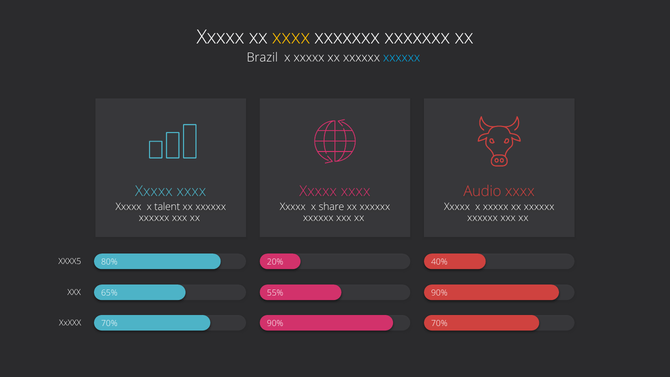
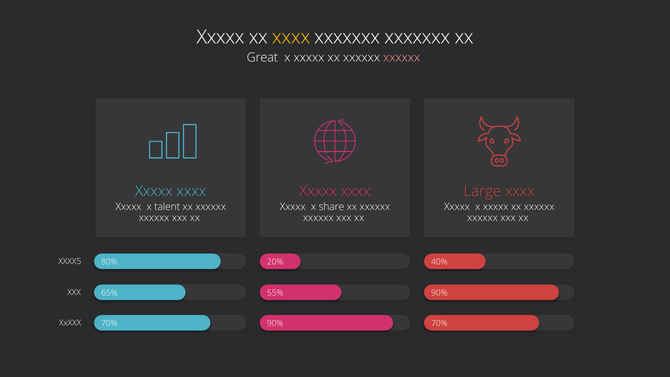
Brazil: Brazil -> Great
xxxxxx at (402, 58) colour: light blue -> pink
Audio: Audio -> Large
